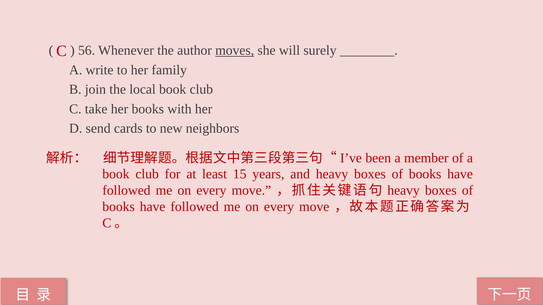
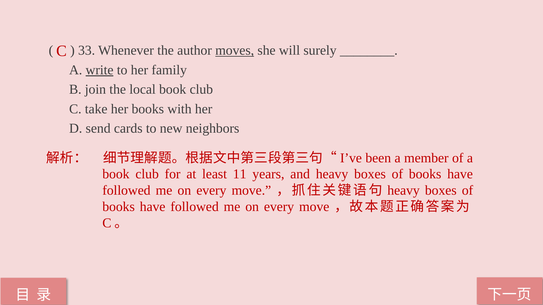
56: 56 -> 33
write underline: none -> present
15: 15 -> 11
